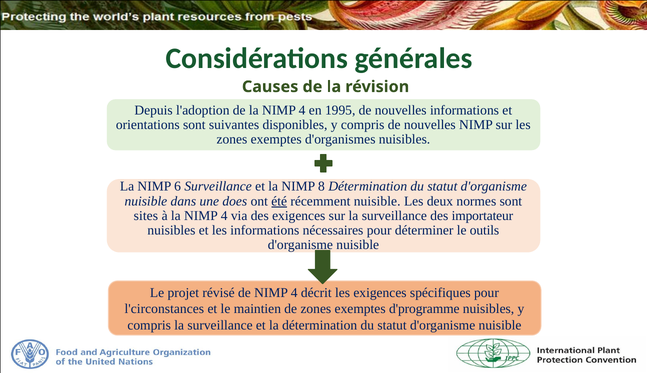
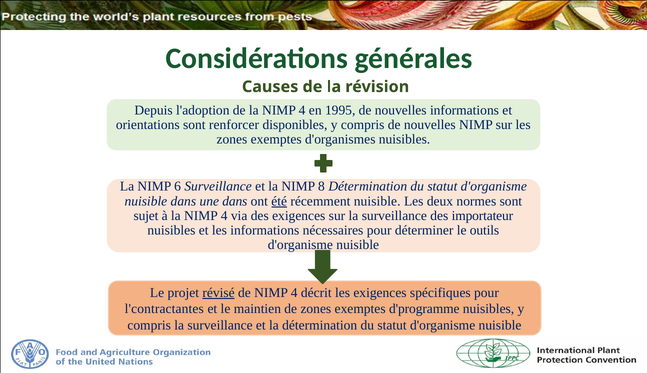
suivantes: suivantes -> renforcer
une does: does -> dans
sites: sites -> sujet
révisé underline: none -> present
l'circonstances: l'circonstances -> l'contractantes
